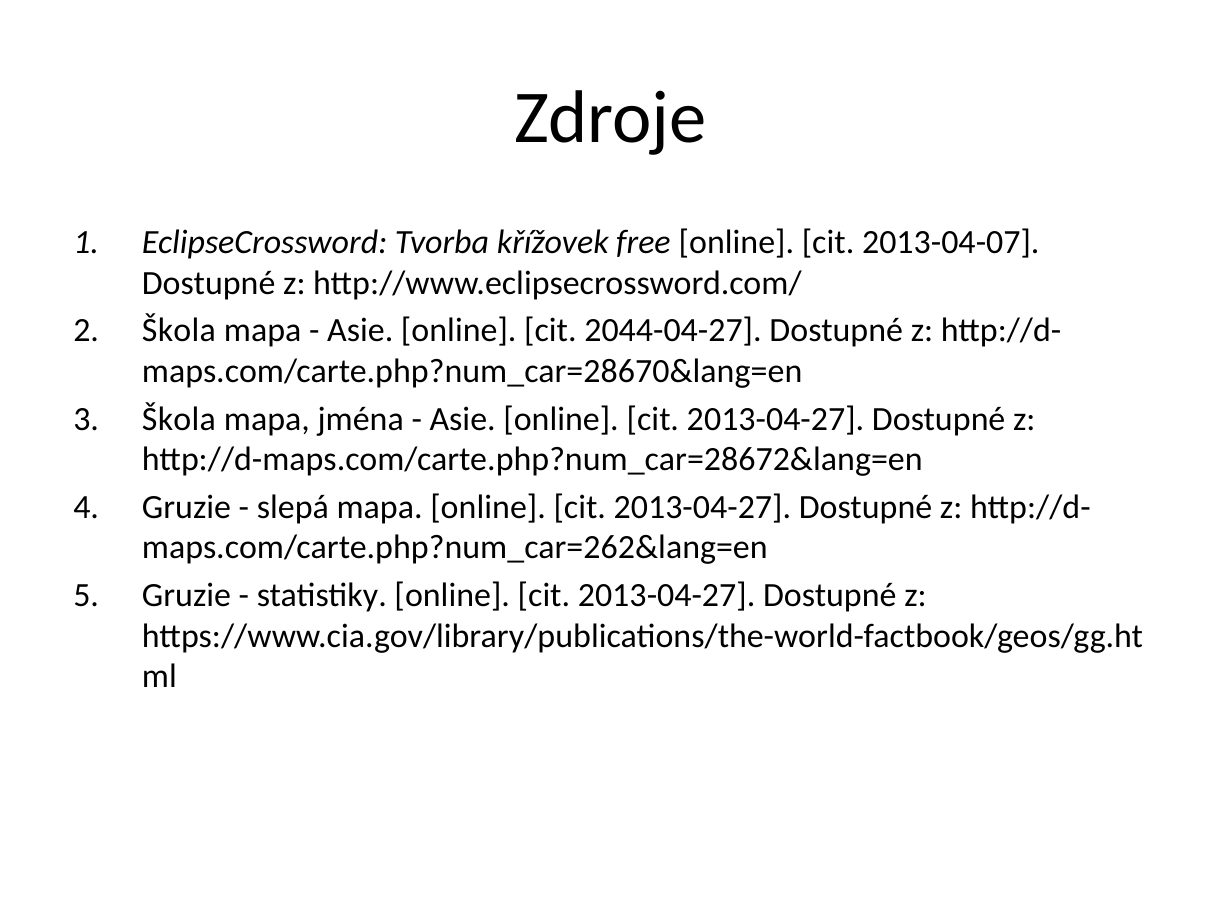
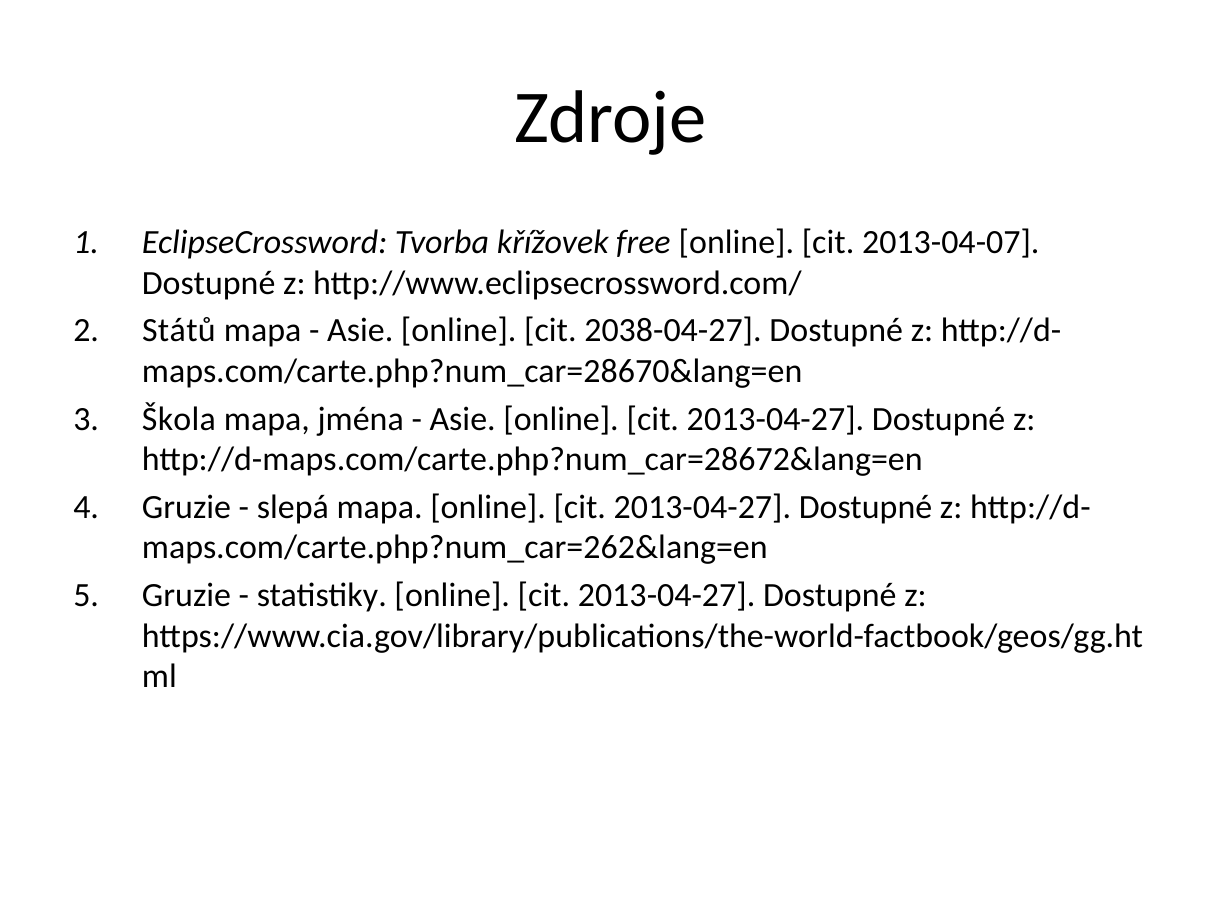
Škola at (179, 331): Škola -> Států
2044-04-27: 2044-04-27 -> 2038-04-27
